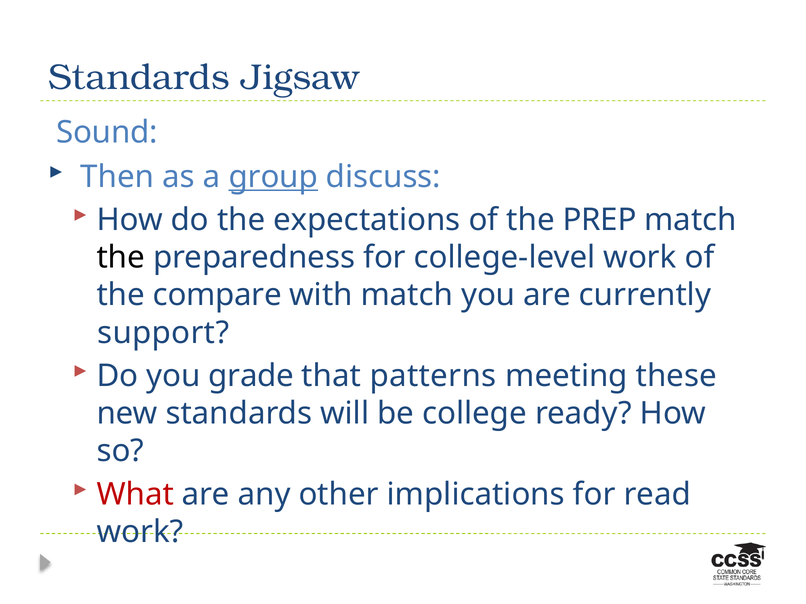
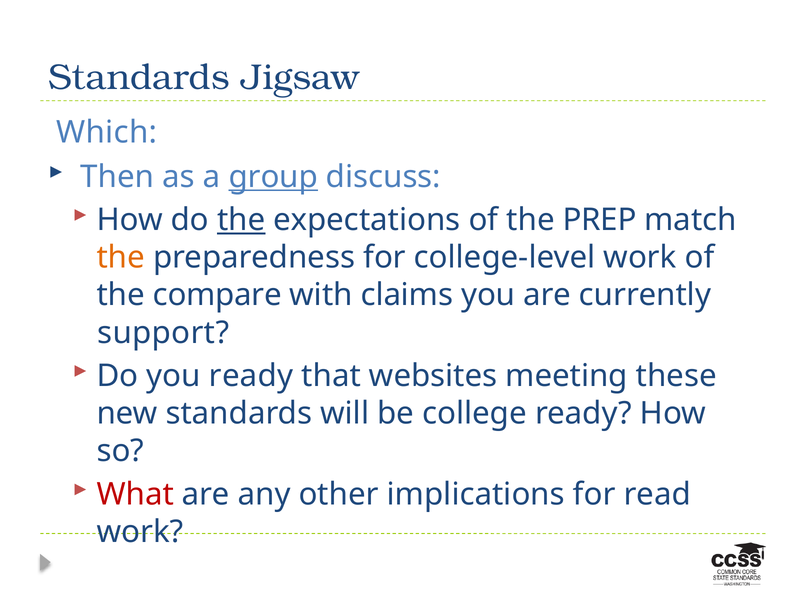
Sound: Sound -> Which
the at (241, 220) underline: none -> present
the at (121, 258) colour: black -> orange
with match: match -> claims
you grade: grade -> ready
patterns: patterns -> websites
